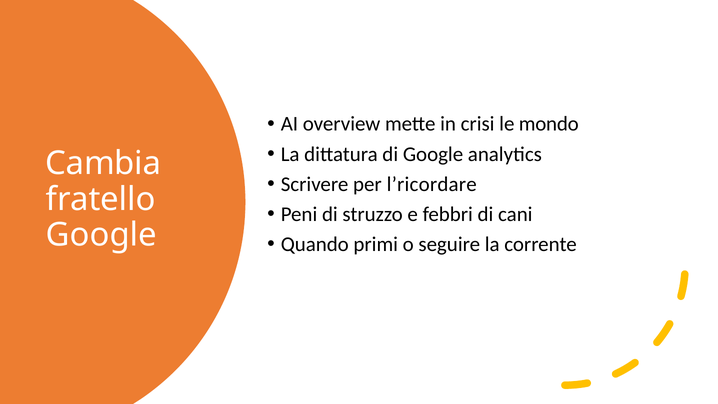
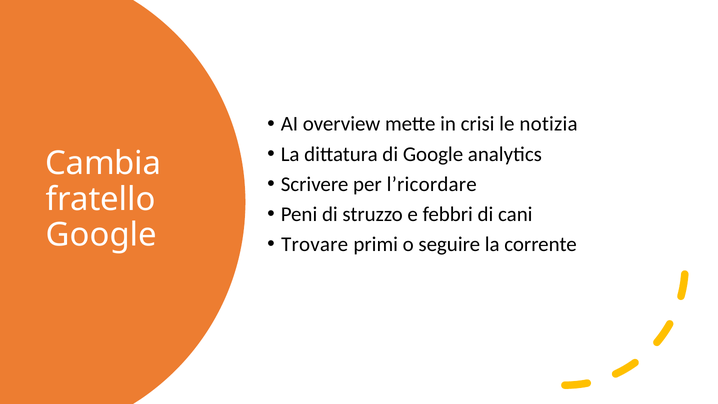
mondo: mondo -> notizia
Quando: Quando -> Trovare
